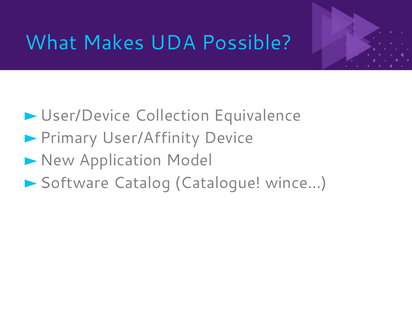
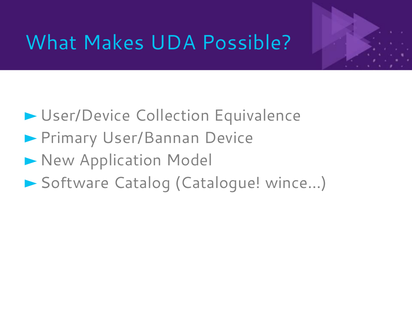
User/Affinity: User/Affinity -> User/Bannan
